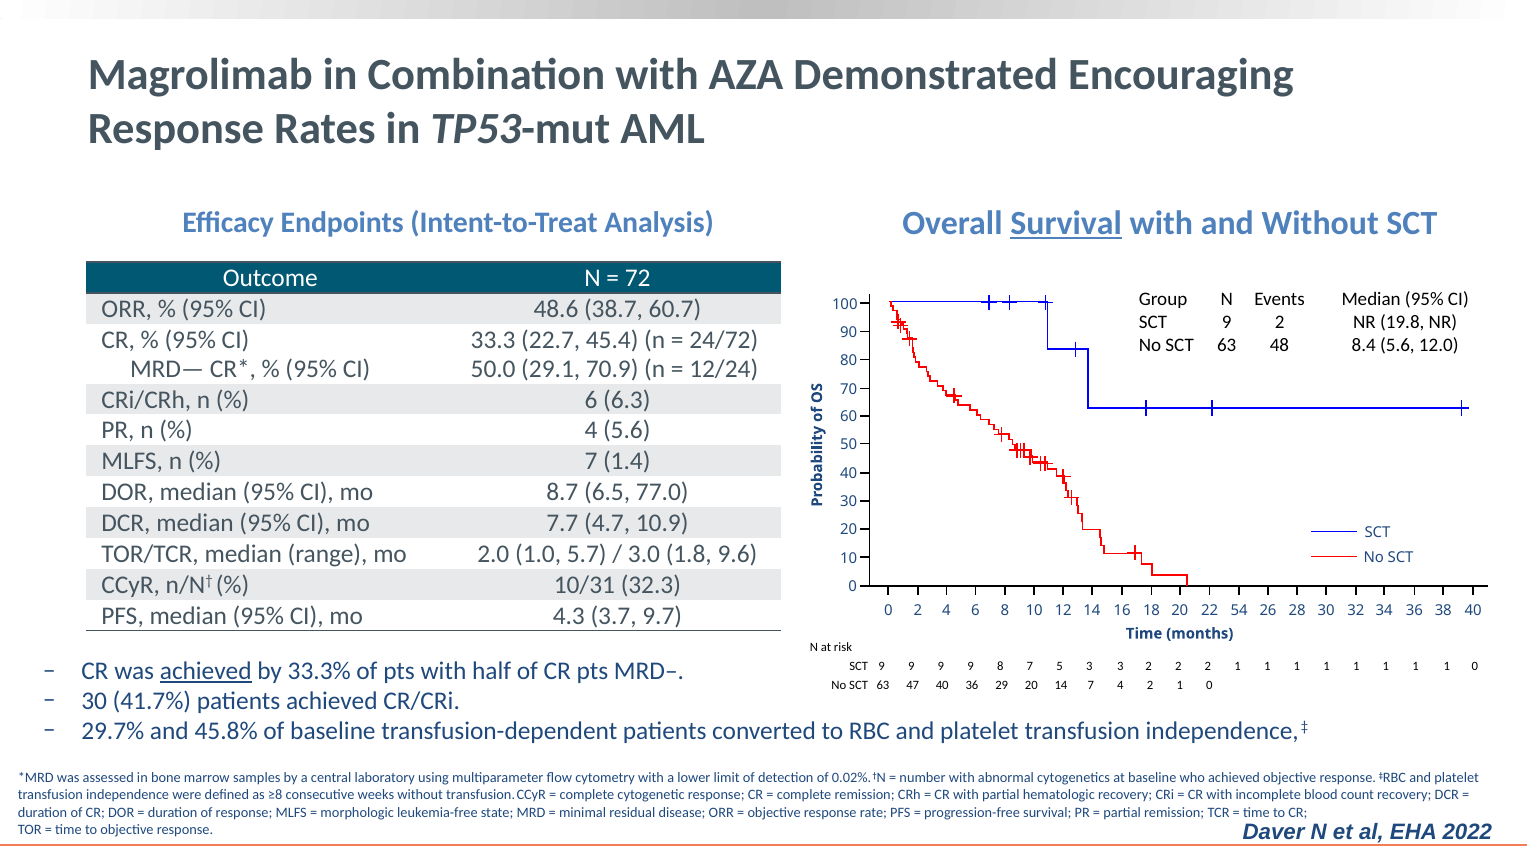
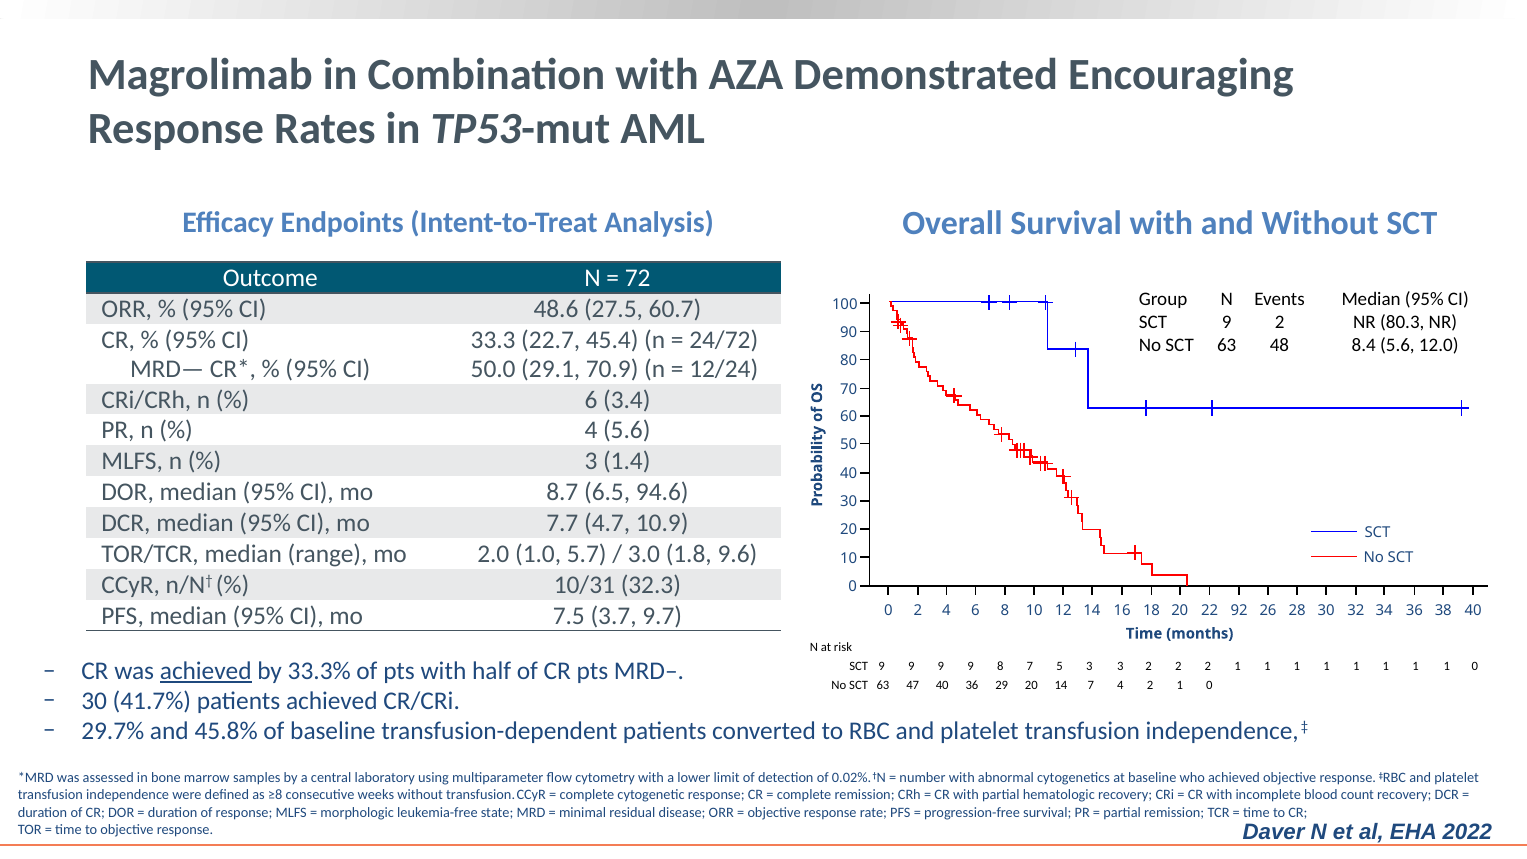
Survival at (1066, 224) underline: present -> none
38.7: 38.7 -> 27.5
19.8: 19.8 -> 80.3
6.3: 6.3 -> 3.4
7 at (591, 461): 7 -> 3
77.0: 77.0 -> 94.6
4.3: 4.3 -> 7.5
54: 54 -> 92
